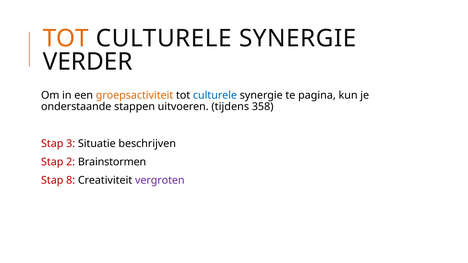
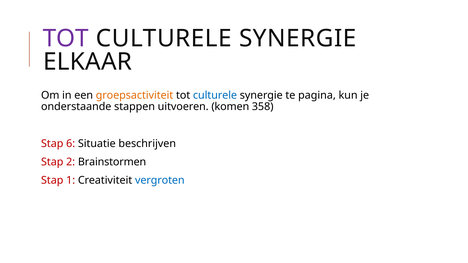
TOT at (66, 39) colour: orange -> purple
VERDER: VERDER -> ELKAAR
tijdens: tijdens -> komen
3: 3 -> 6
8: 8 -> 1
vergroten colour: purple -> blue
